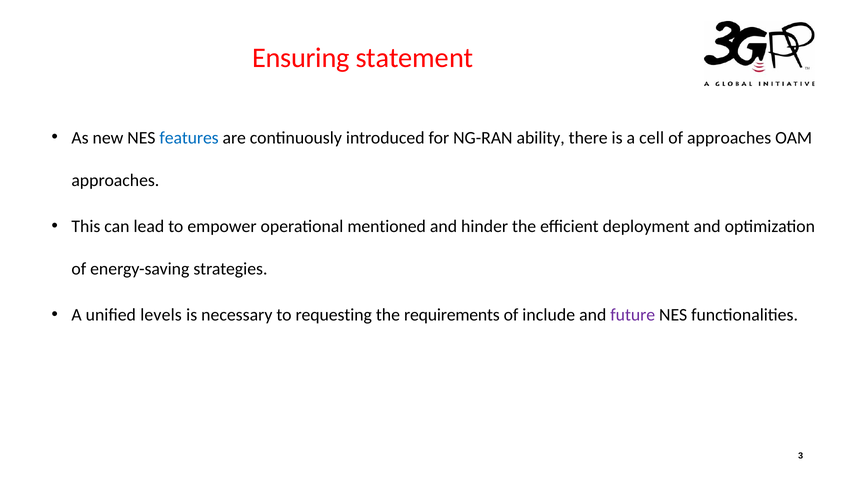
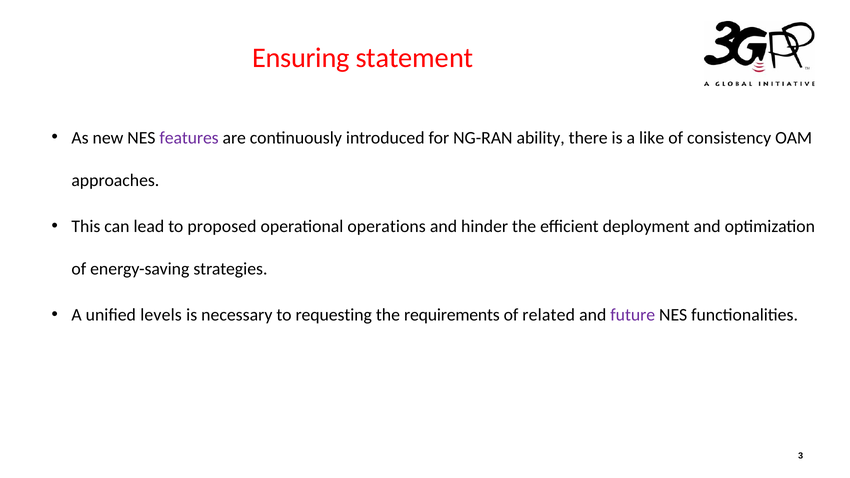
features colour: blue -> purple
cell: cell -> like
of approaches: approaches -> consistency
empower: empower -> proposed
mentioned: mentioned -> operations
include: include -> related
